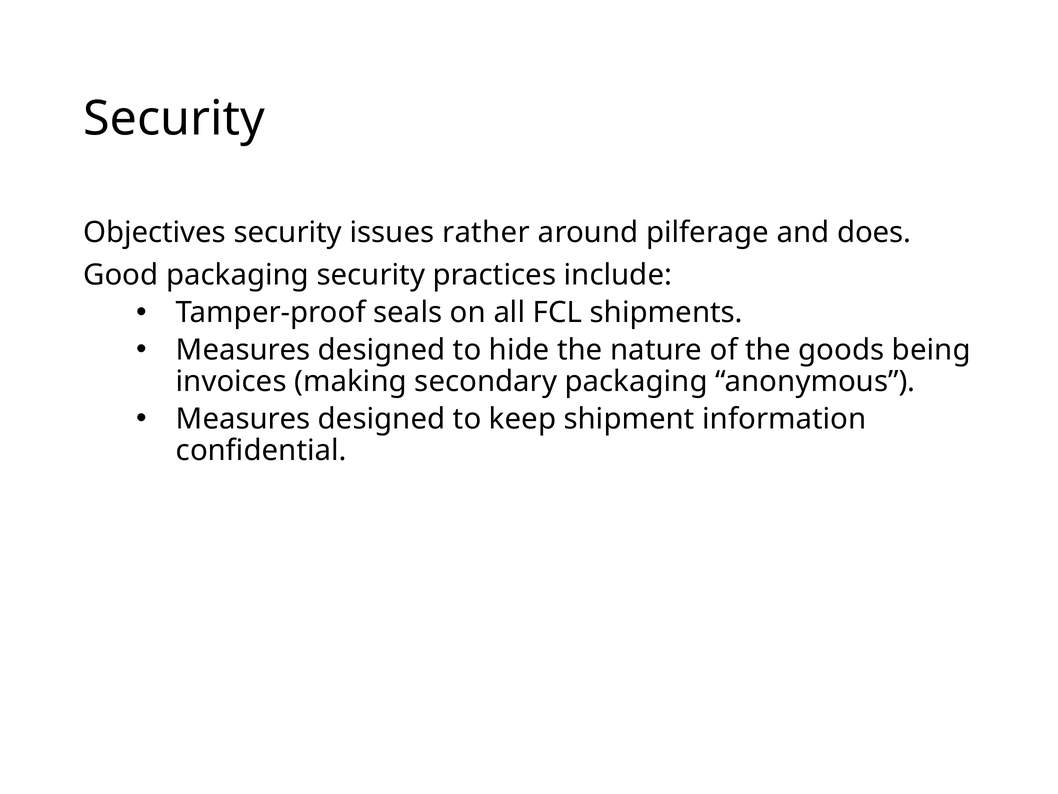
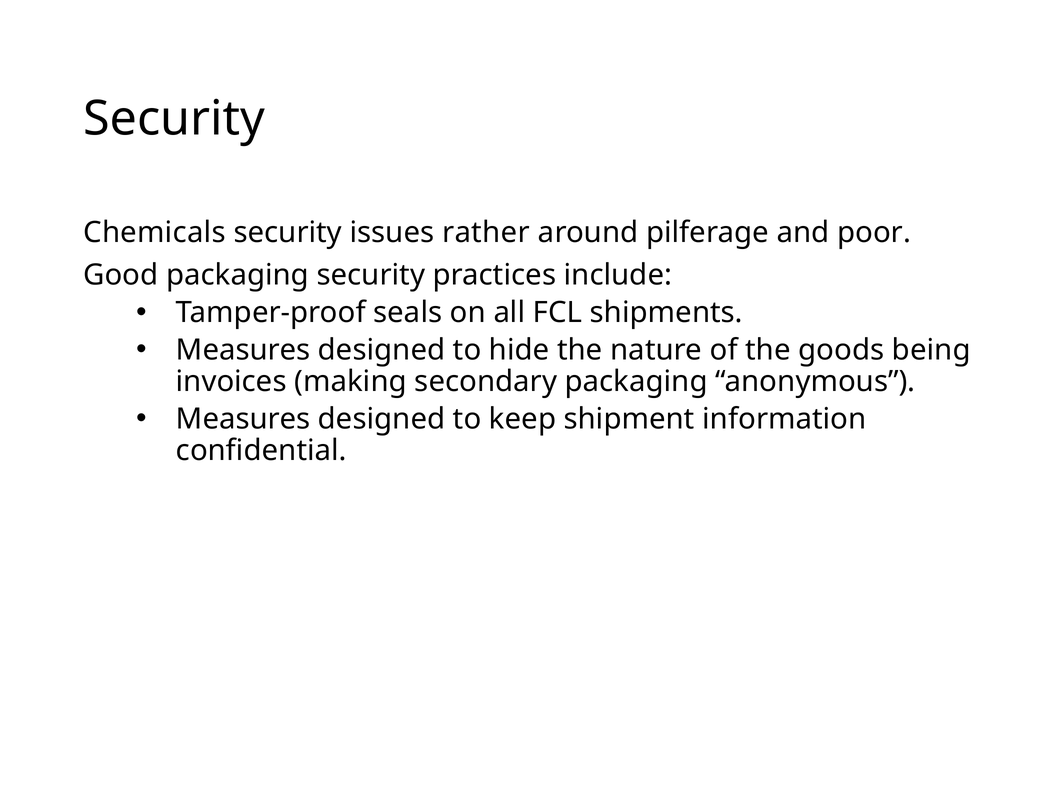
Objectives: Objectives -> Chemicals
does: does -> poor
